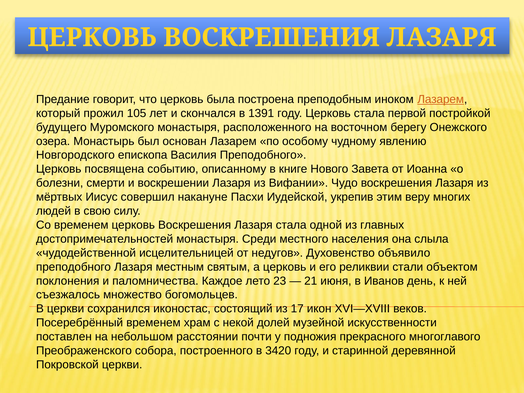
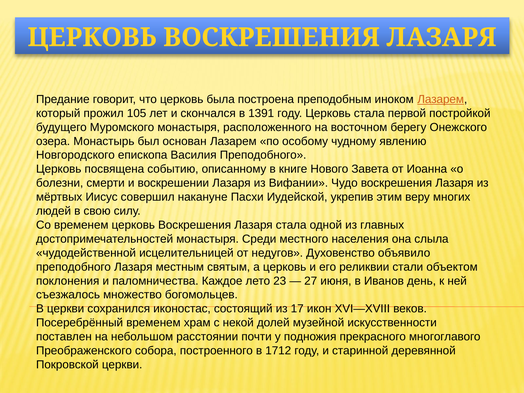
21: 21 -> 27
3420: 3420 -> 1712
